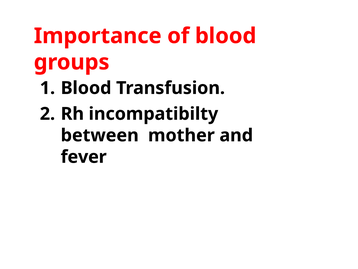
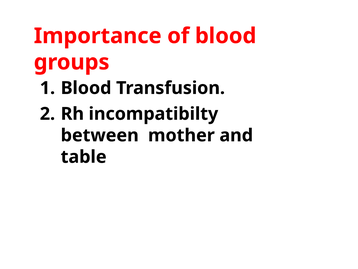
fever: fever -> table
